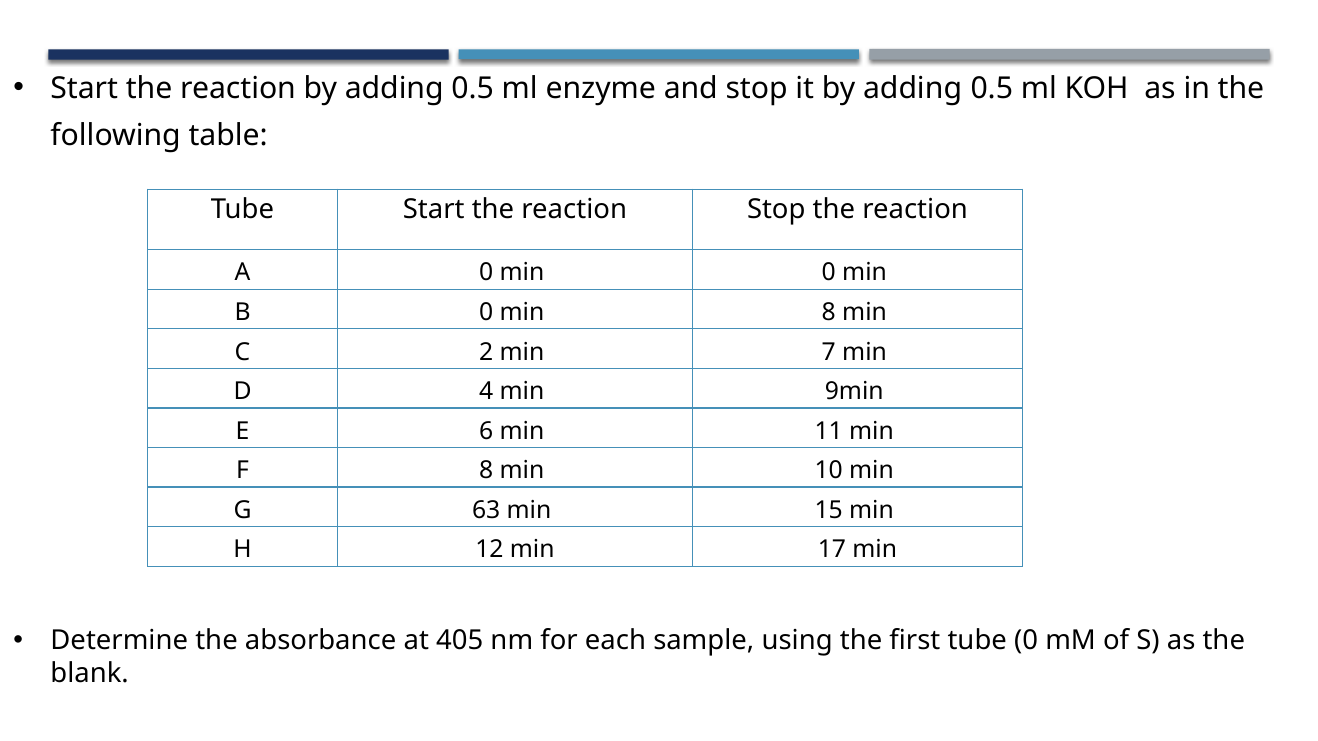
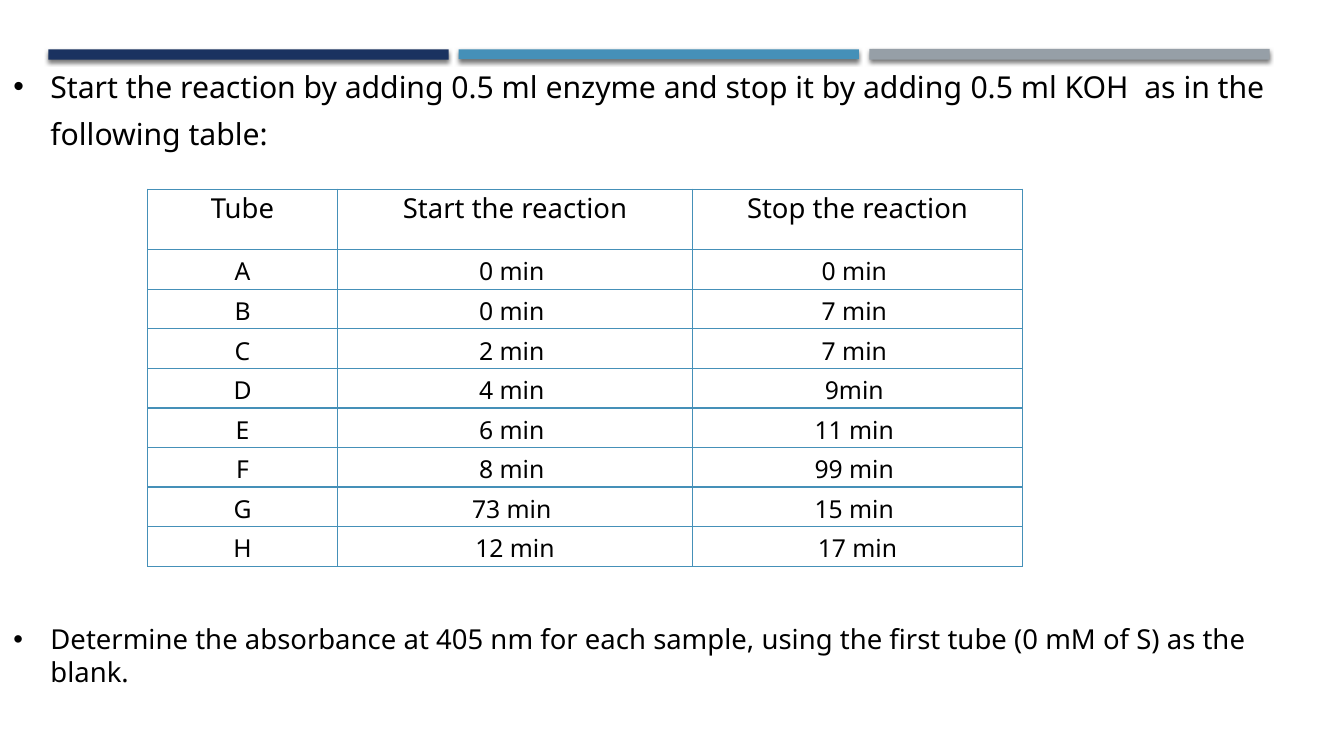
0 min 8: 8 -> 7
10: 10 -> 99
63: 63 -> 73
